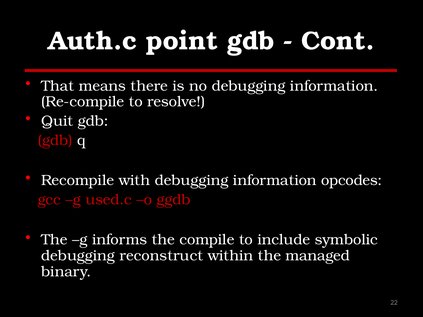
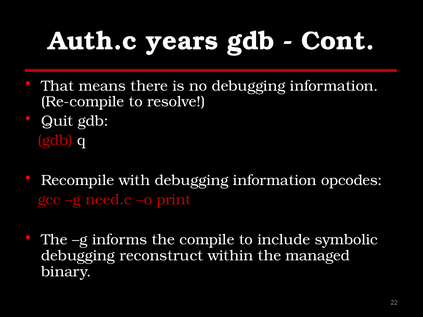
point: point -> years
used.c: used.c -> need.c
ggdb: ggdb -> print
